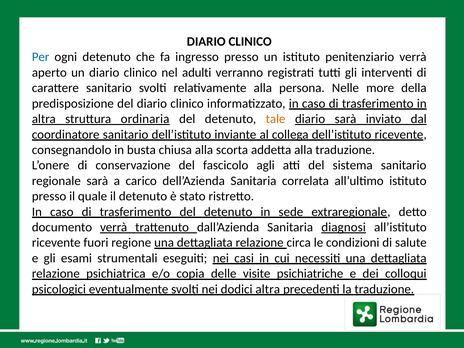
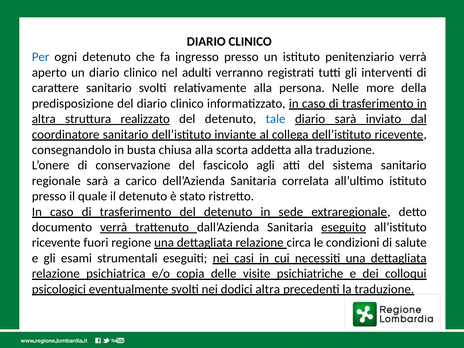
ordinaria: ordinaria -> realizzato
tale colour: orange -> blue
diagnosi: diagnosi -> eseguito
